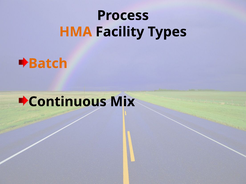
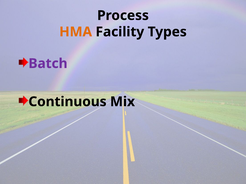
Batch colour: orange -> purple
